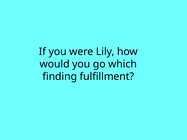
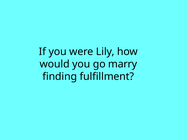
which: which -> marry
